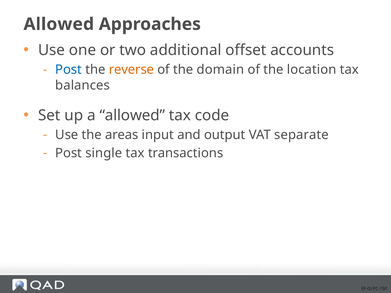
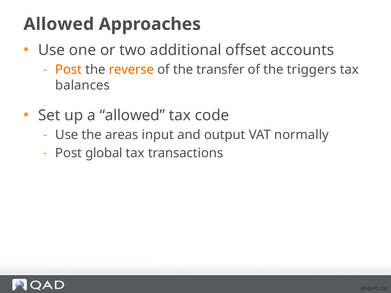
Post at (69, 70) colour: blue -> orange
domain: domain -> transfer
location: location -> triggers
separate: separate -> normally
single: single -> global
